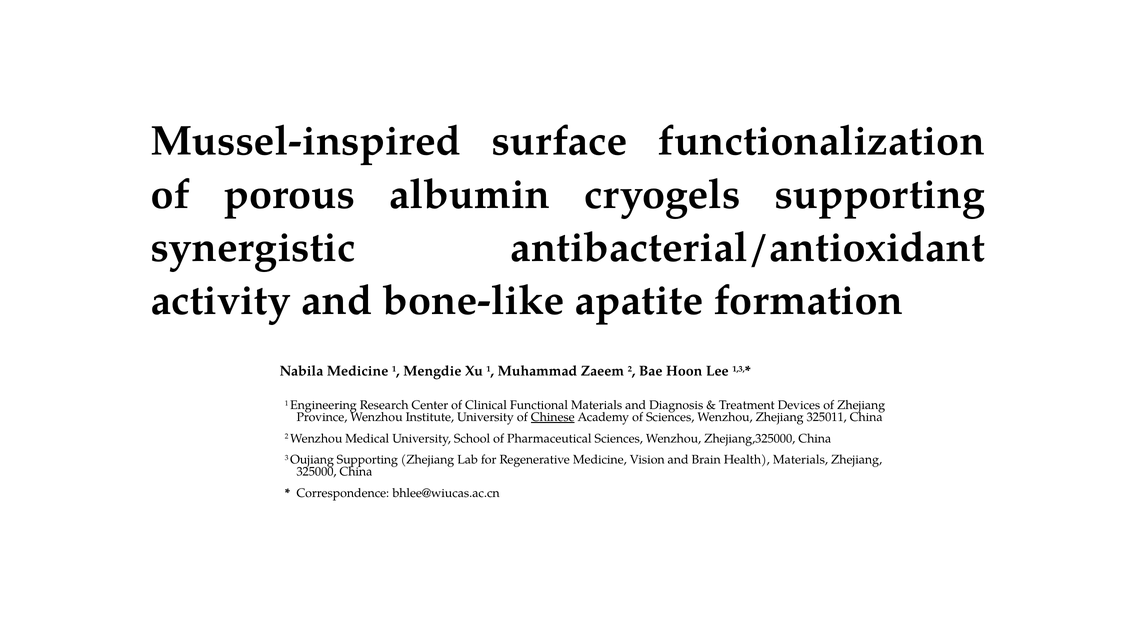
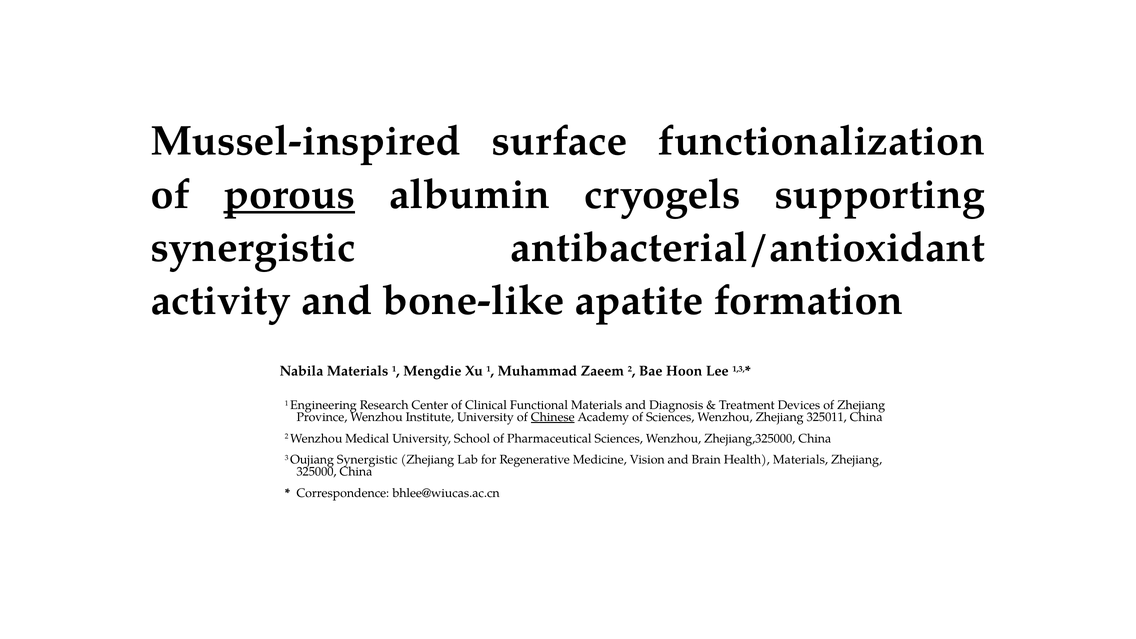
porous underline: none -> present
Nabila Medicine: Medicine -> Materials
Oujiang Supporting: Supporting -> Synergistic
